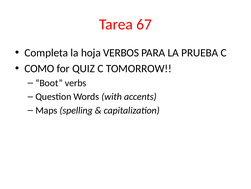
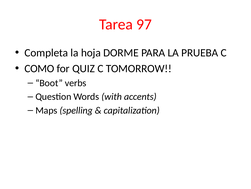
67: 67 -> 97
VERBOS: VERBOS -> DORME
